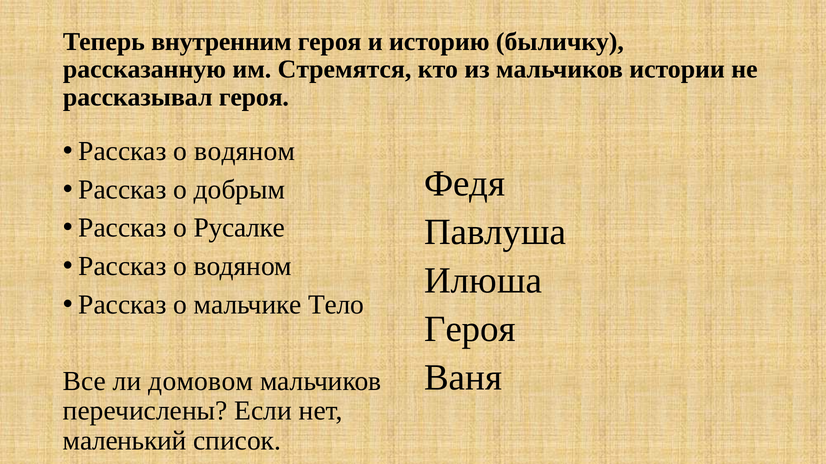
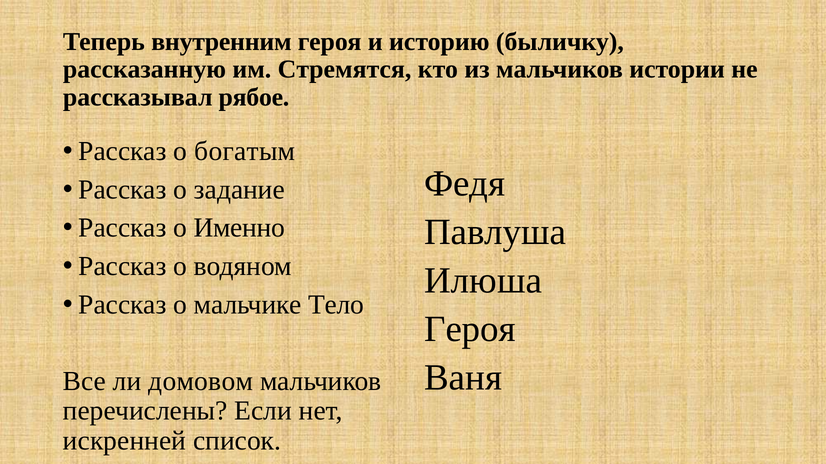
рассказывал героя: героя -> рябое
водяном at (245, 151): водяном -> богатым
добрым: добрым -> задание
Русалке: Русалке -> Именно
маленький: маленький -> искренней
